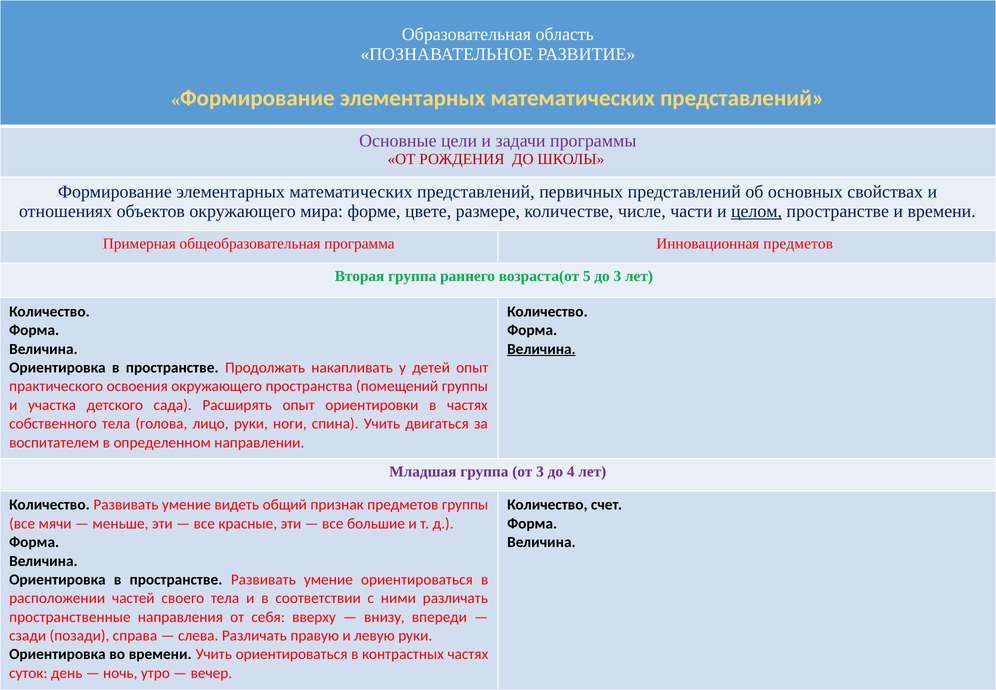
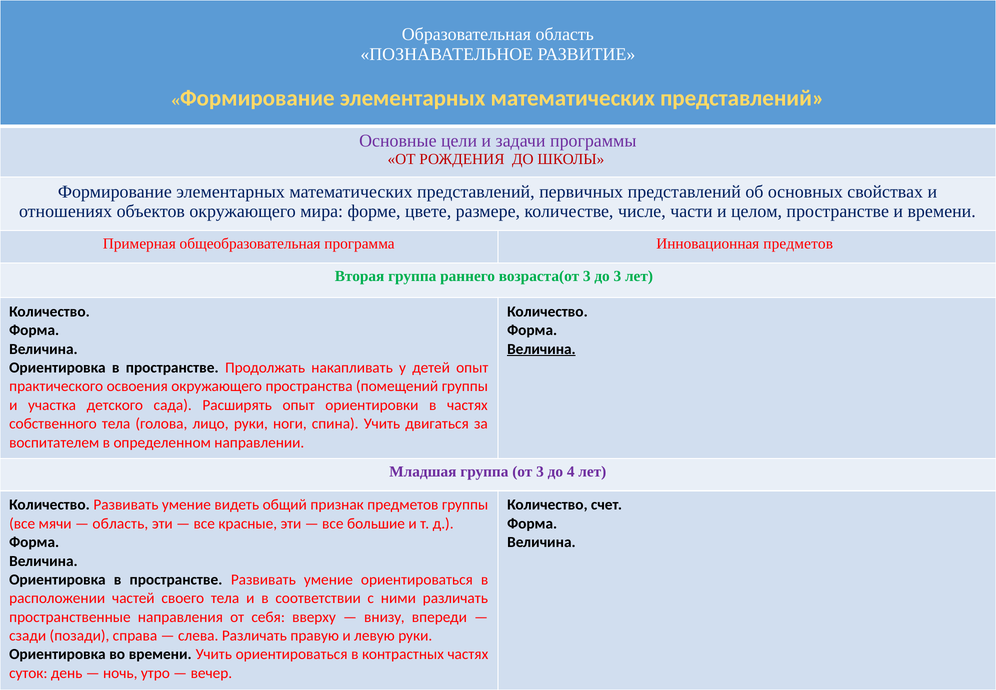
целом underline: present -> none
возраста(от 5: 5 -> 3
меньше at (120, 523): меньше -> область
